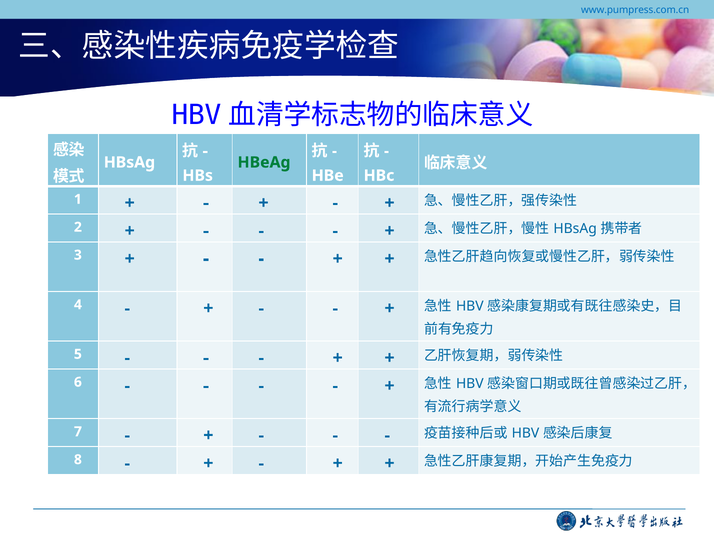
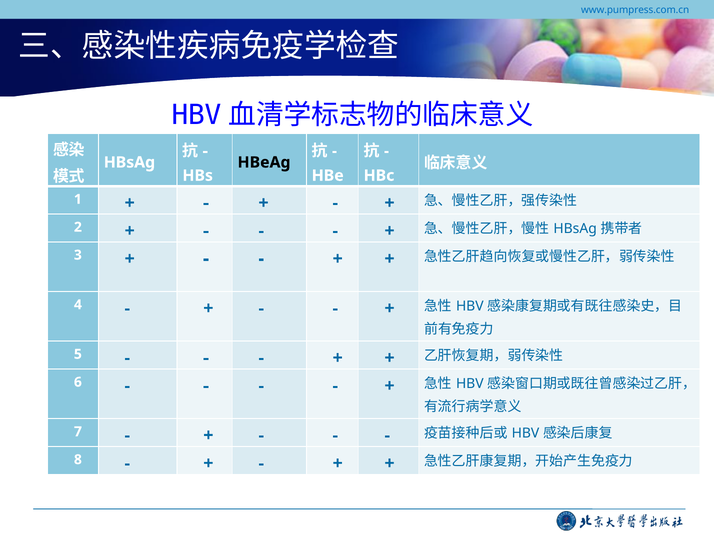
HBeAg colour: green -> black
